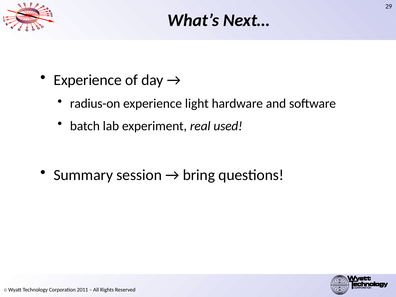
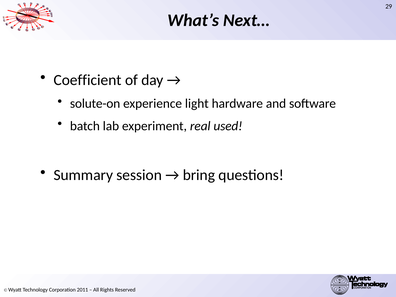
Experience at (88, 80): Experience -> Coefficient
radius-on: radius-on -> solute-on
